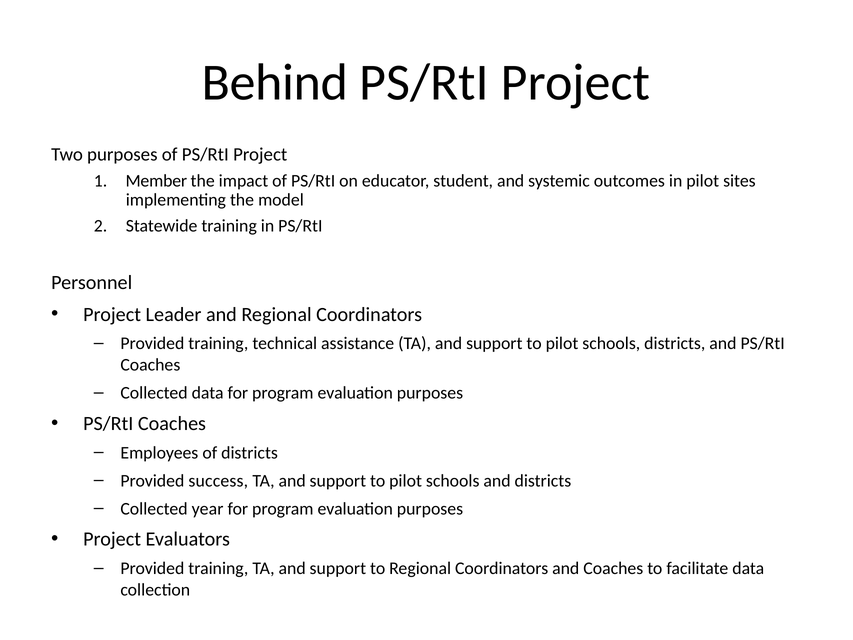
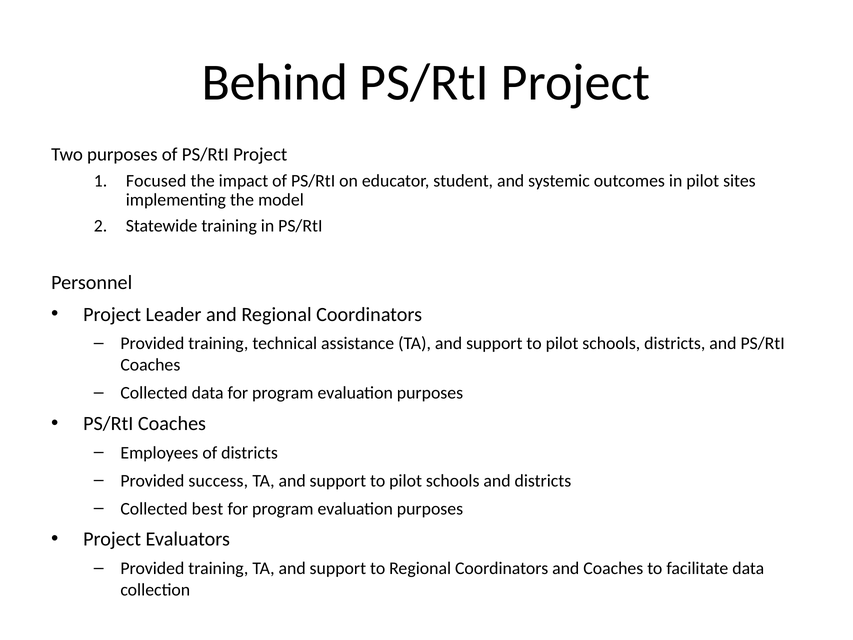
Member: Member -> Focused
year: year -> best
